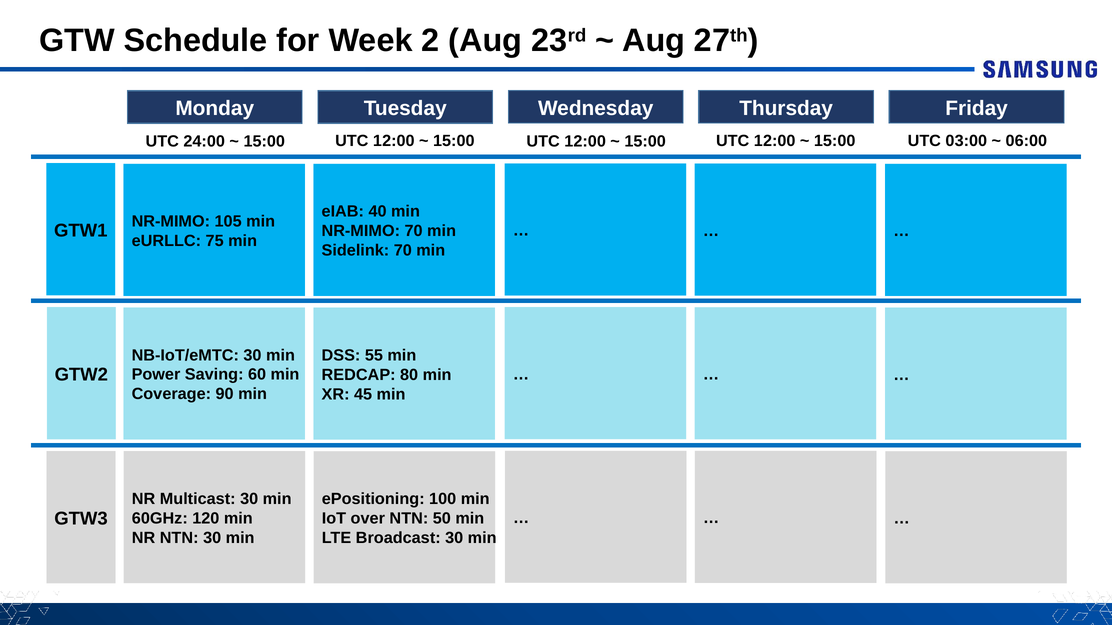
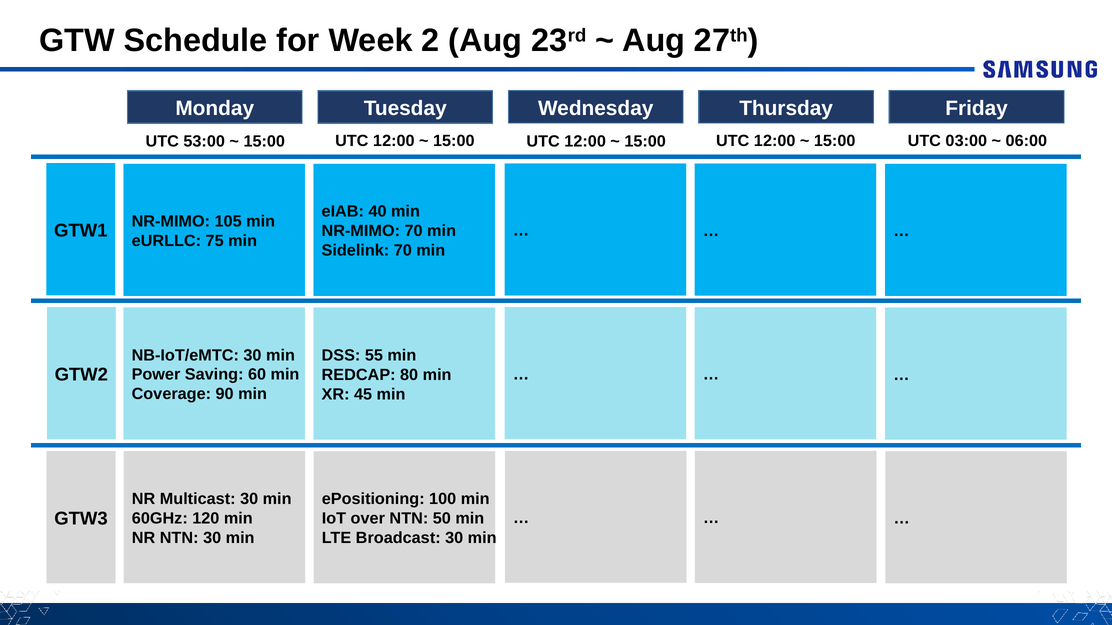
24:00: 24:00 -> 53:00
